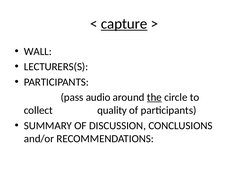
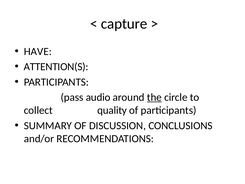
capture underline: present -> none
WALL: WALL -> HAVE
LECTURERS(S: LECTURERS(S -> ATTENTION(S
